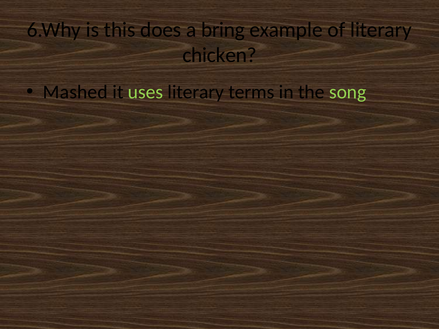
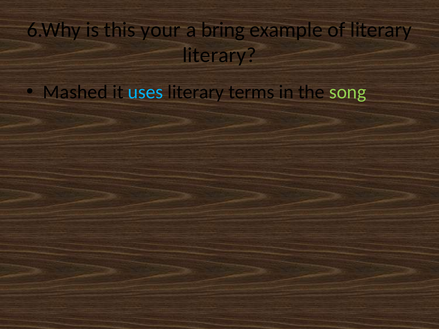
does: does -> your
chicken at (220, 55): chicken -> literary
uses colour: light green -> light blue
